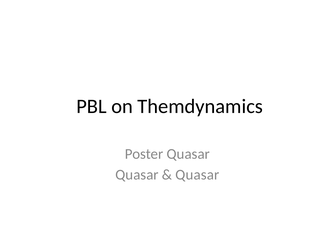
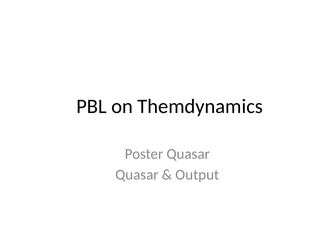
Quasar at (197, 175): Quasar -> Output
